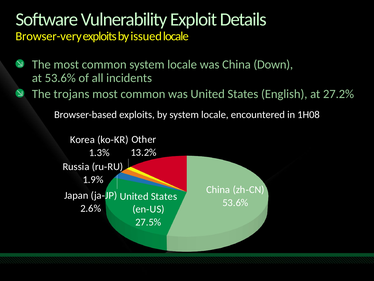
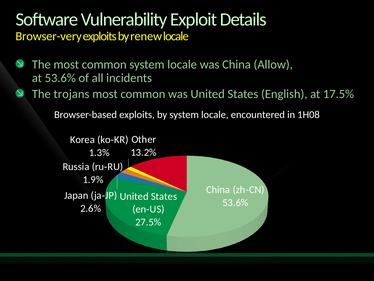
issued: issued -> renew
Down: Down -> Allow
27.2%: 27.2% -> 17.5%
